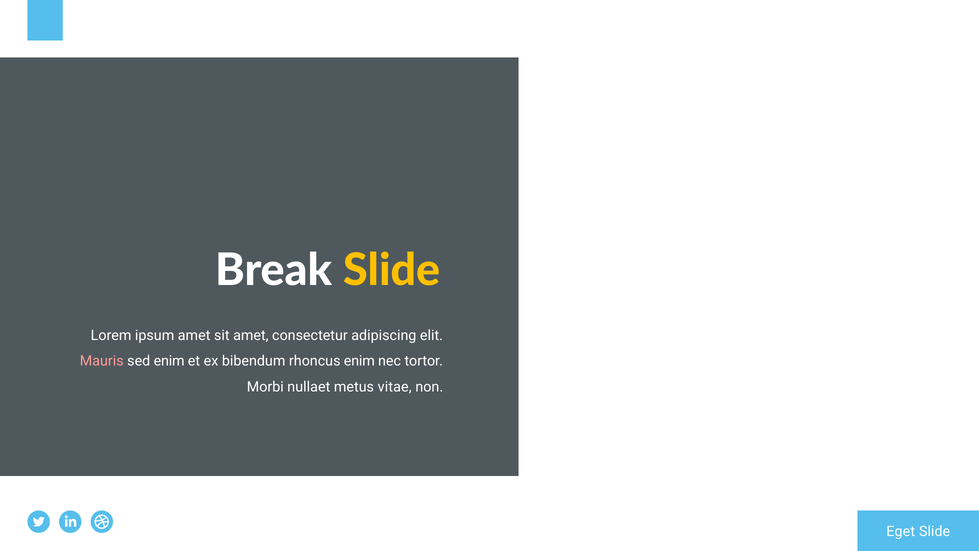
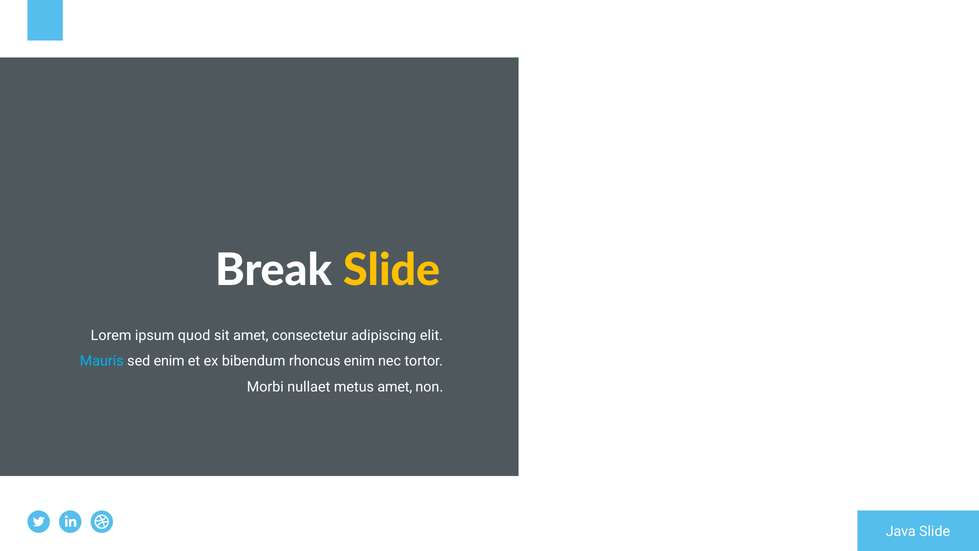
ipsum amet: amet -> quod
Mauris colour: pink -> light blue
metus vitae: vitae -> amet
Eget: Eget -> Java
